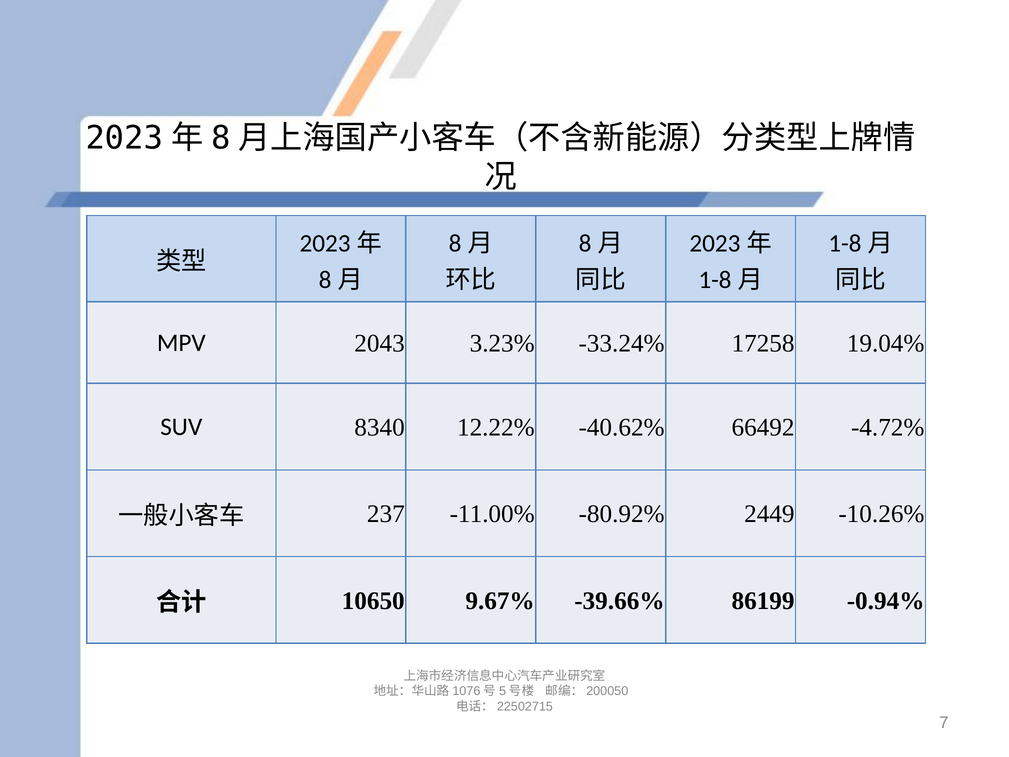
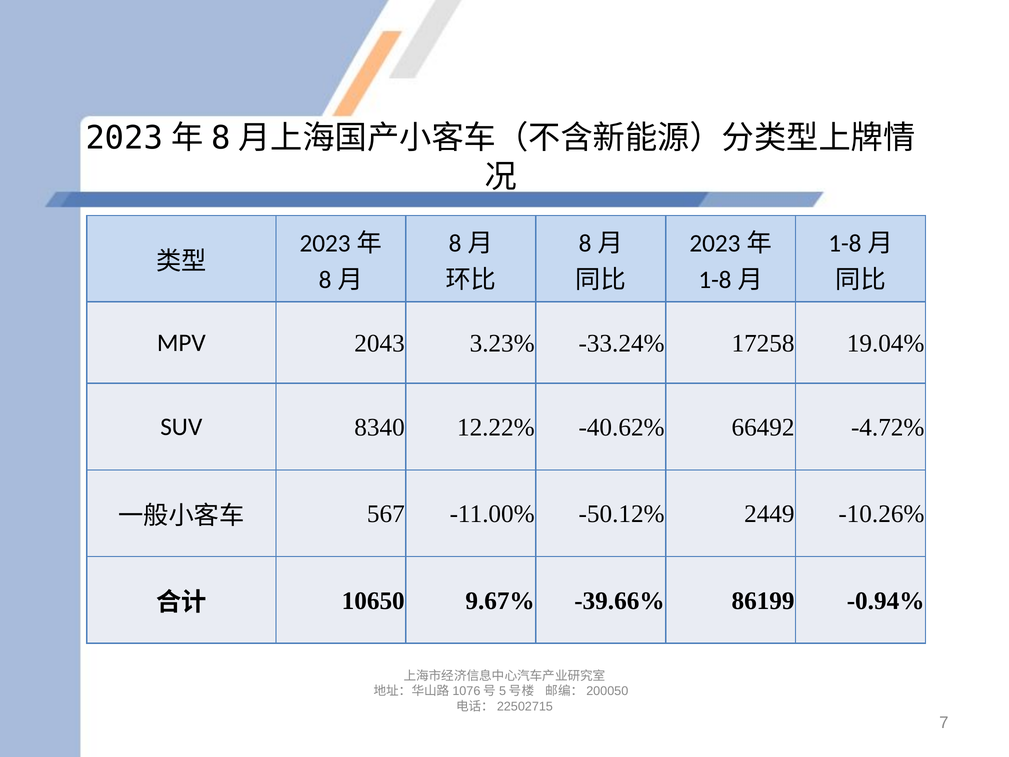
237: 237 -> 567
-80.92%: -80.92% -> -50.12%
